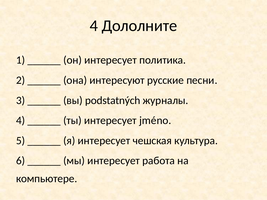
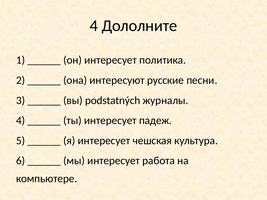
jméno: jméno -> падеж
